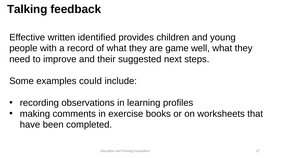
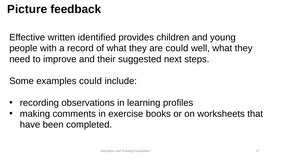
Talking: Talking -> Picture
are game: game -> could
